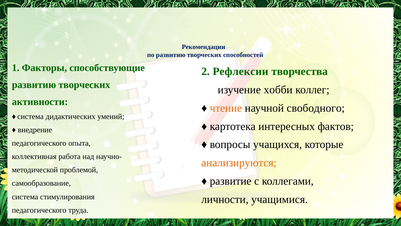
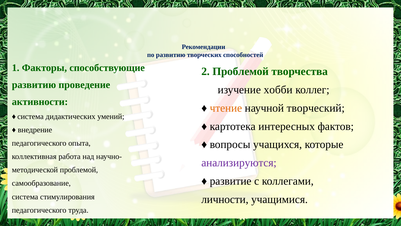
2 Рефлексии: Рефлексии -> Проблемой
творческих at (84, 85): творческих -> проведение
свободного: свободного -> творческий
анализируются colour: orange -> purple
